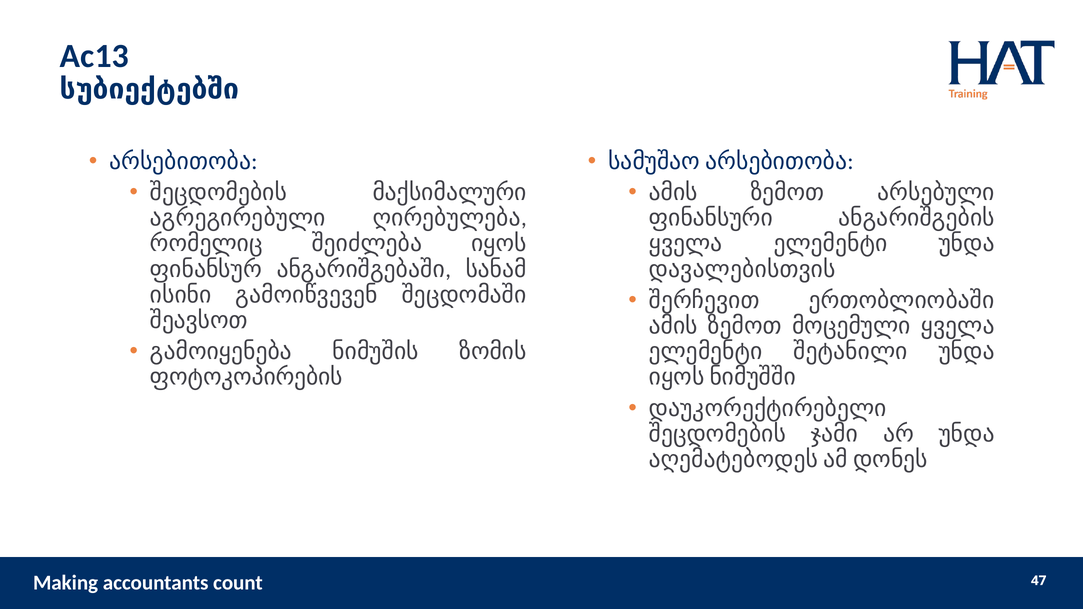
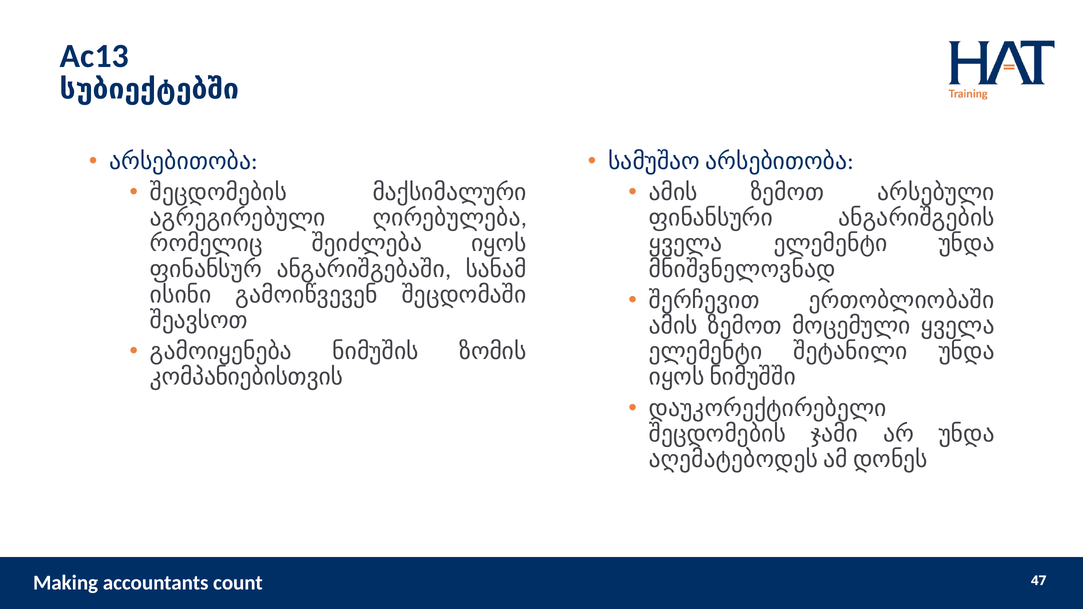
დავალებისთვის: დავალებისთვის -> მნიშვნელოვნად
ფოტოკოპირების: ფოტოკოპირების -> კომპანიებისთვის
